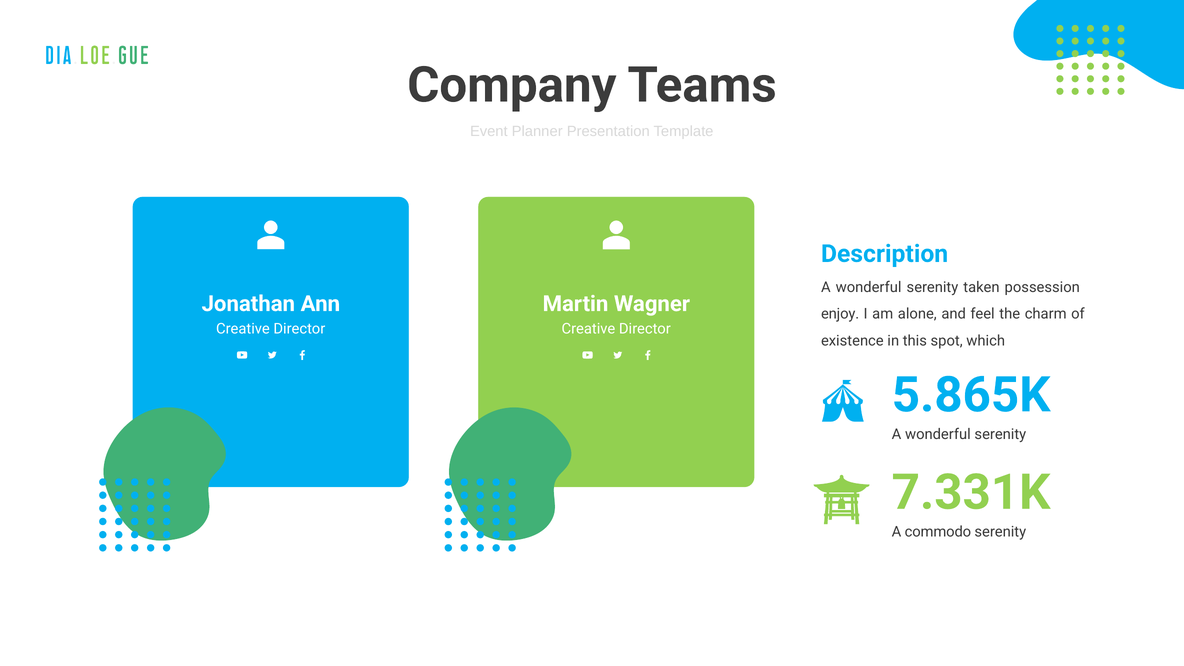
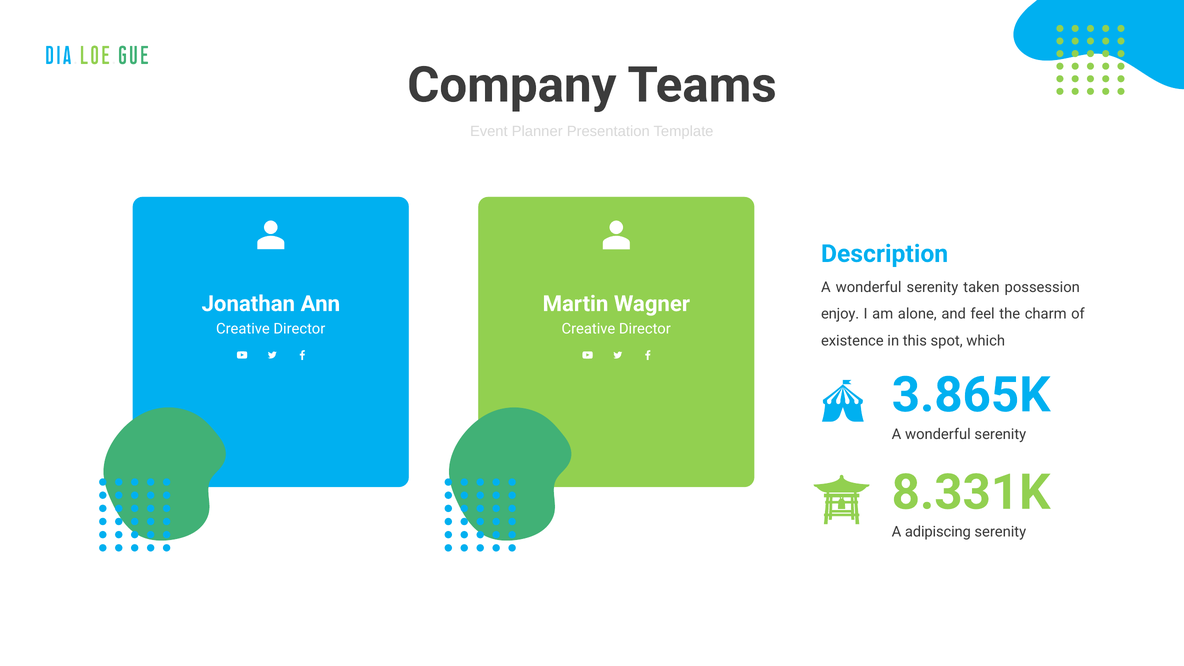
5.865K: 5.865K -> 3.865K
7.331K: 7.331K -> 8.331K
commodo: commodo -> adipiscing
